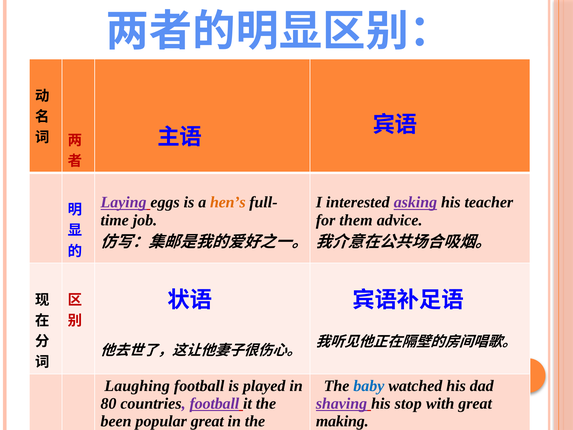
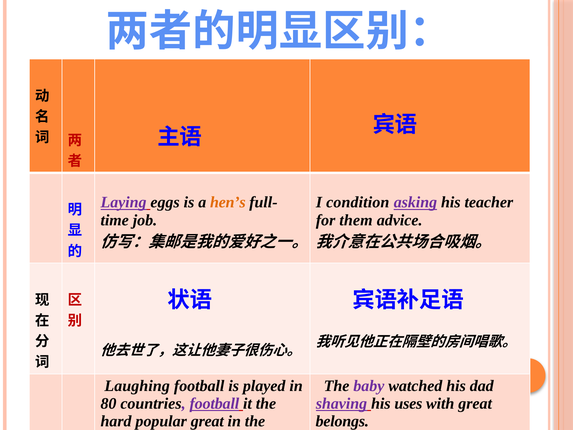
interested: interested -> condition
baby colour: blue -> purple
stop: stop -> uses
been: been -> hard
making: making -> belongs
